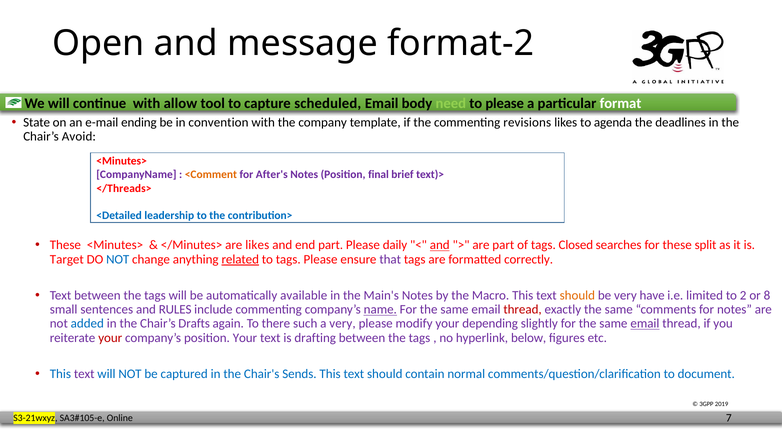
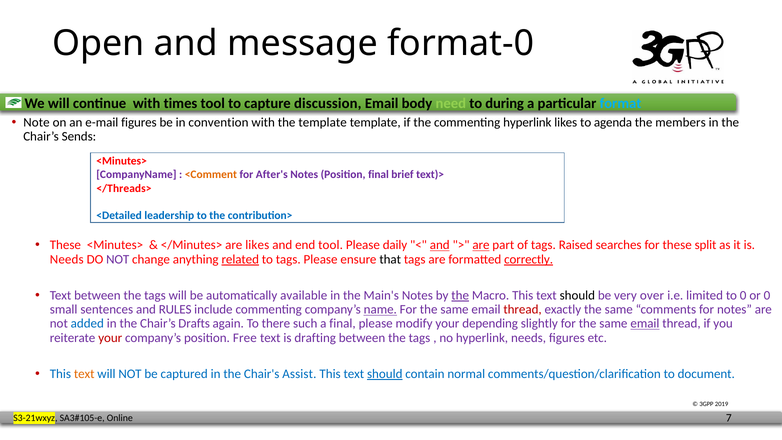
format-2: format-2 -> format-0
allow: allow -> times
scheduled: scheduled -> discussion
to please: please -> during
format colour: white -> light blue
State: State -> Note
e-mail ending: ending -> figures
the company: company -> template
commenting revisions: revisions -> hyperlink
deadlines: deadlines -> members
Avoid: Avoid -> Sends
end part: part -> tool
are at (481, 245) underline: none -> present
Closed: Closed -> Raised
Target at (67, 259): Target -> Needs
NOT at (118, 259) colour: blue -> purple
that colour: purple -> black
correctly underline: none -> present
the at (460, 295) underline: none -> present
should at (577, 295) colour: orange -> black
have: have -> over
to 2: 2 -> 0
or 8: 8 -> 0
a very: very -> final
position Your: Your -> Free
hyperlink below: below -> needs
text at (84, 374) colour: purple -> orange
Sends: Sends -> Assist
should at (385, 374) underline: none -> present
